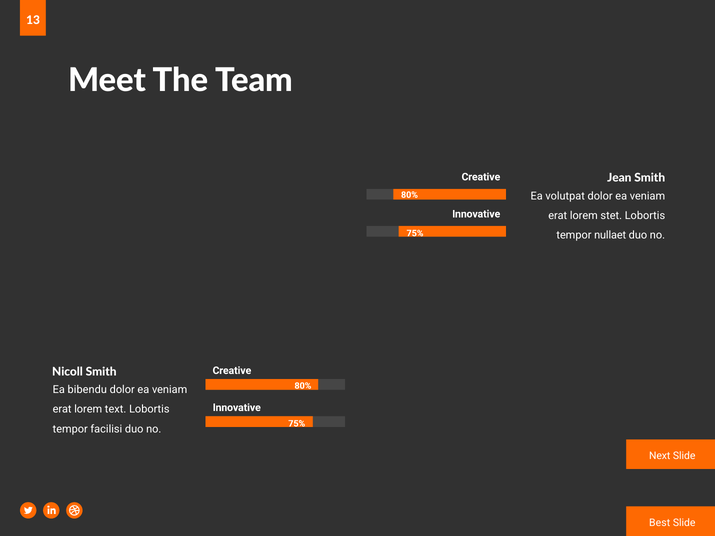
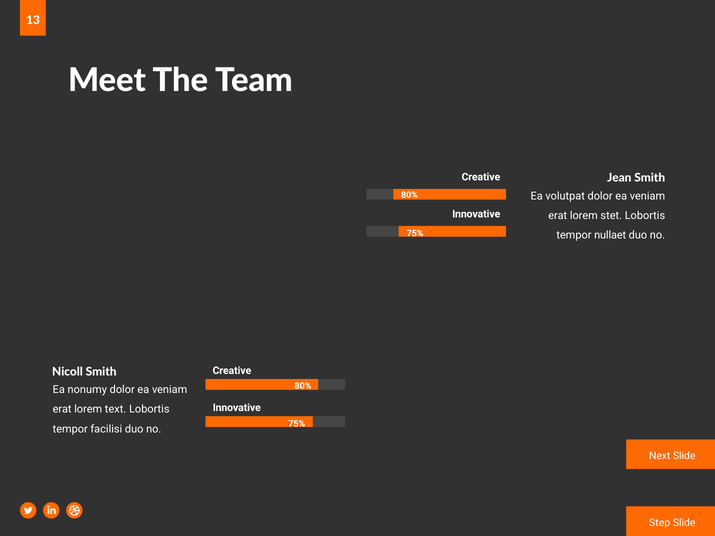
bibendu: bibendu -> nonumy
Best: Best -> Step
